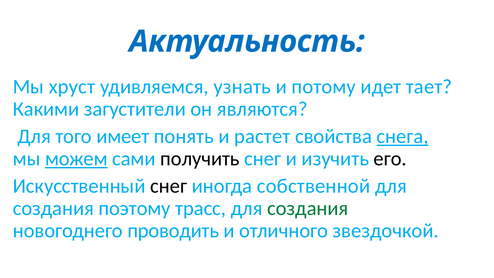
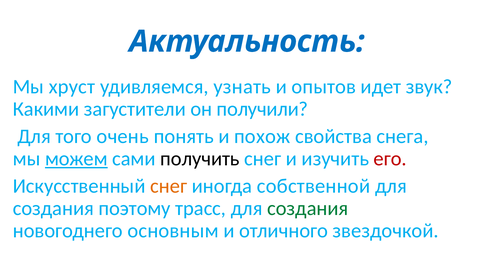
потому: потому -> опытов
тает: тает -> звук
являются: являются -> получили
имеет: имеет -> очень
растет: растет -> похож
снега underline: present -> none
его colour: black -> red
снег at (169, 186) colour: black -> orange
проводить: проводить -> основным
